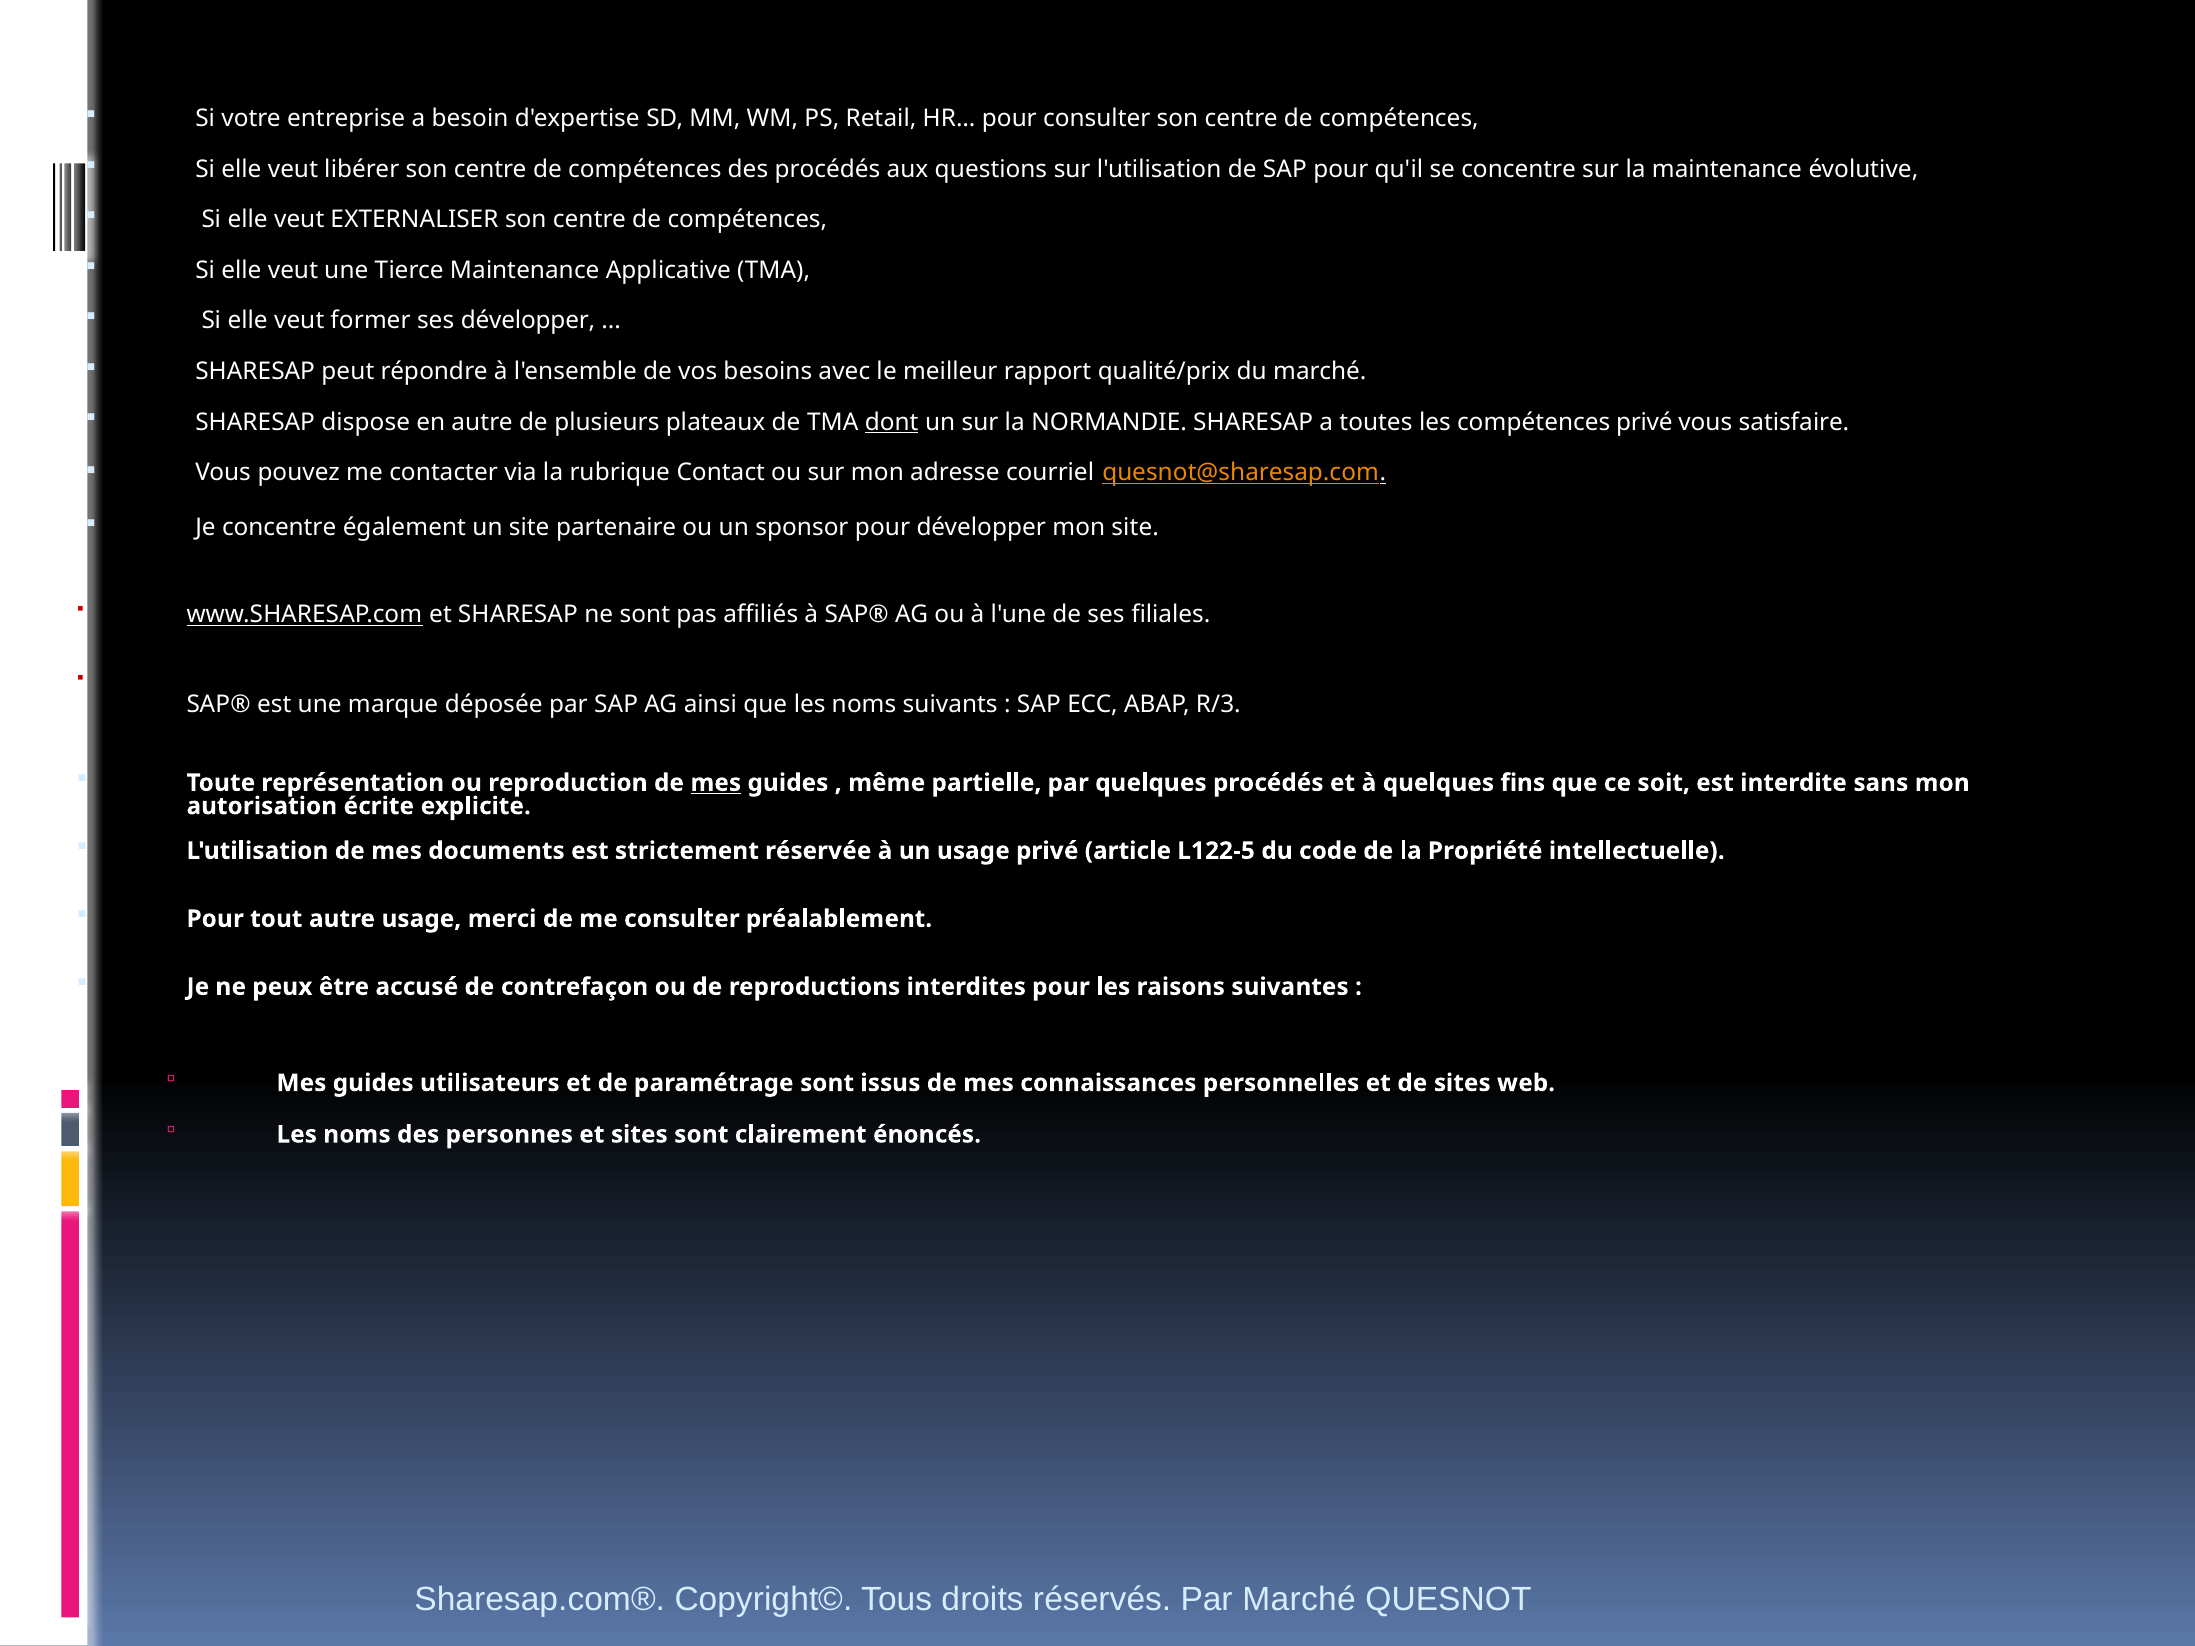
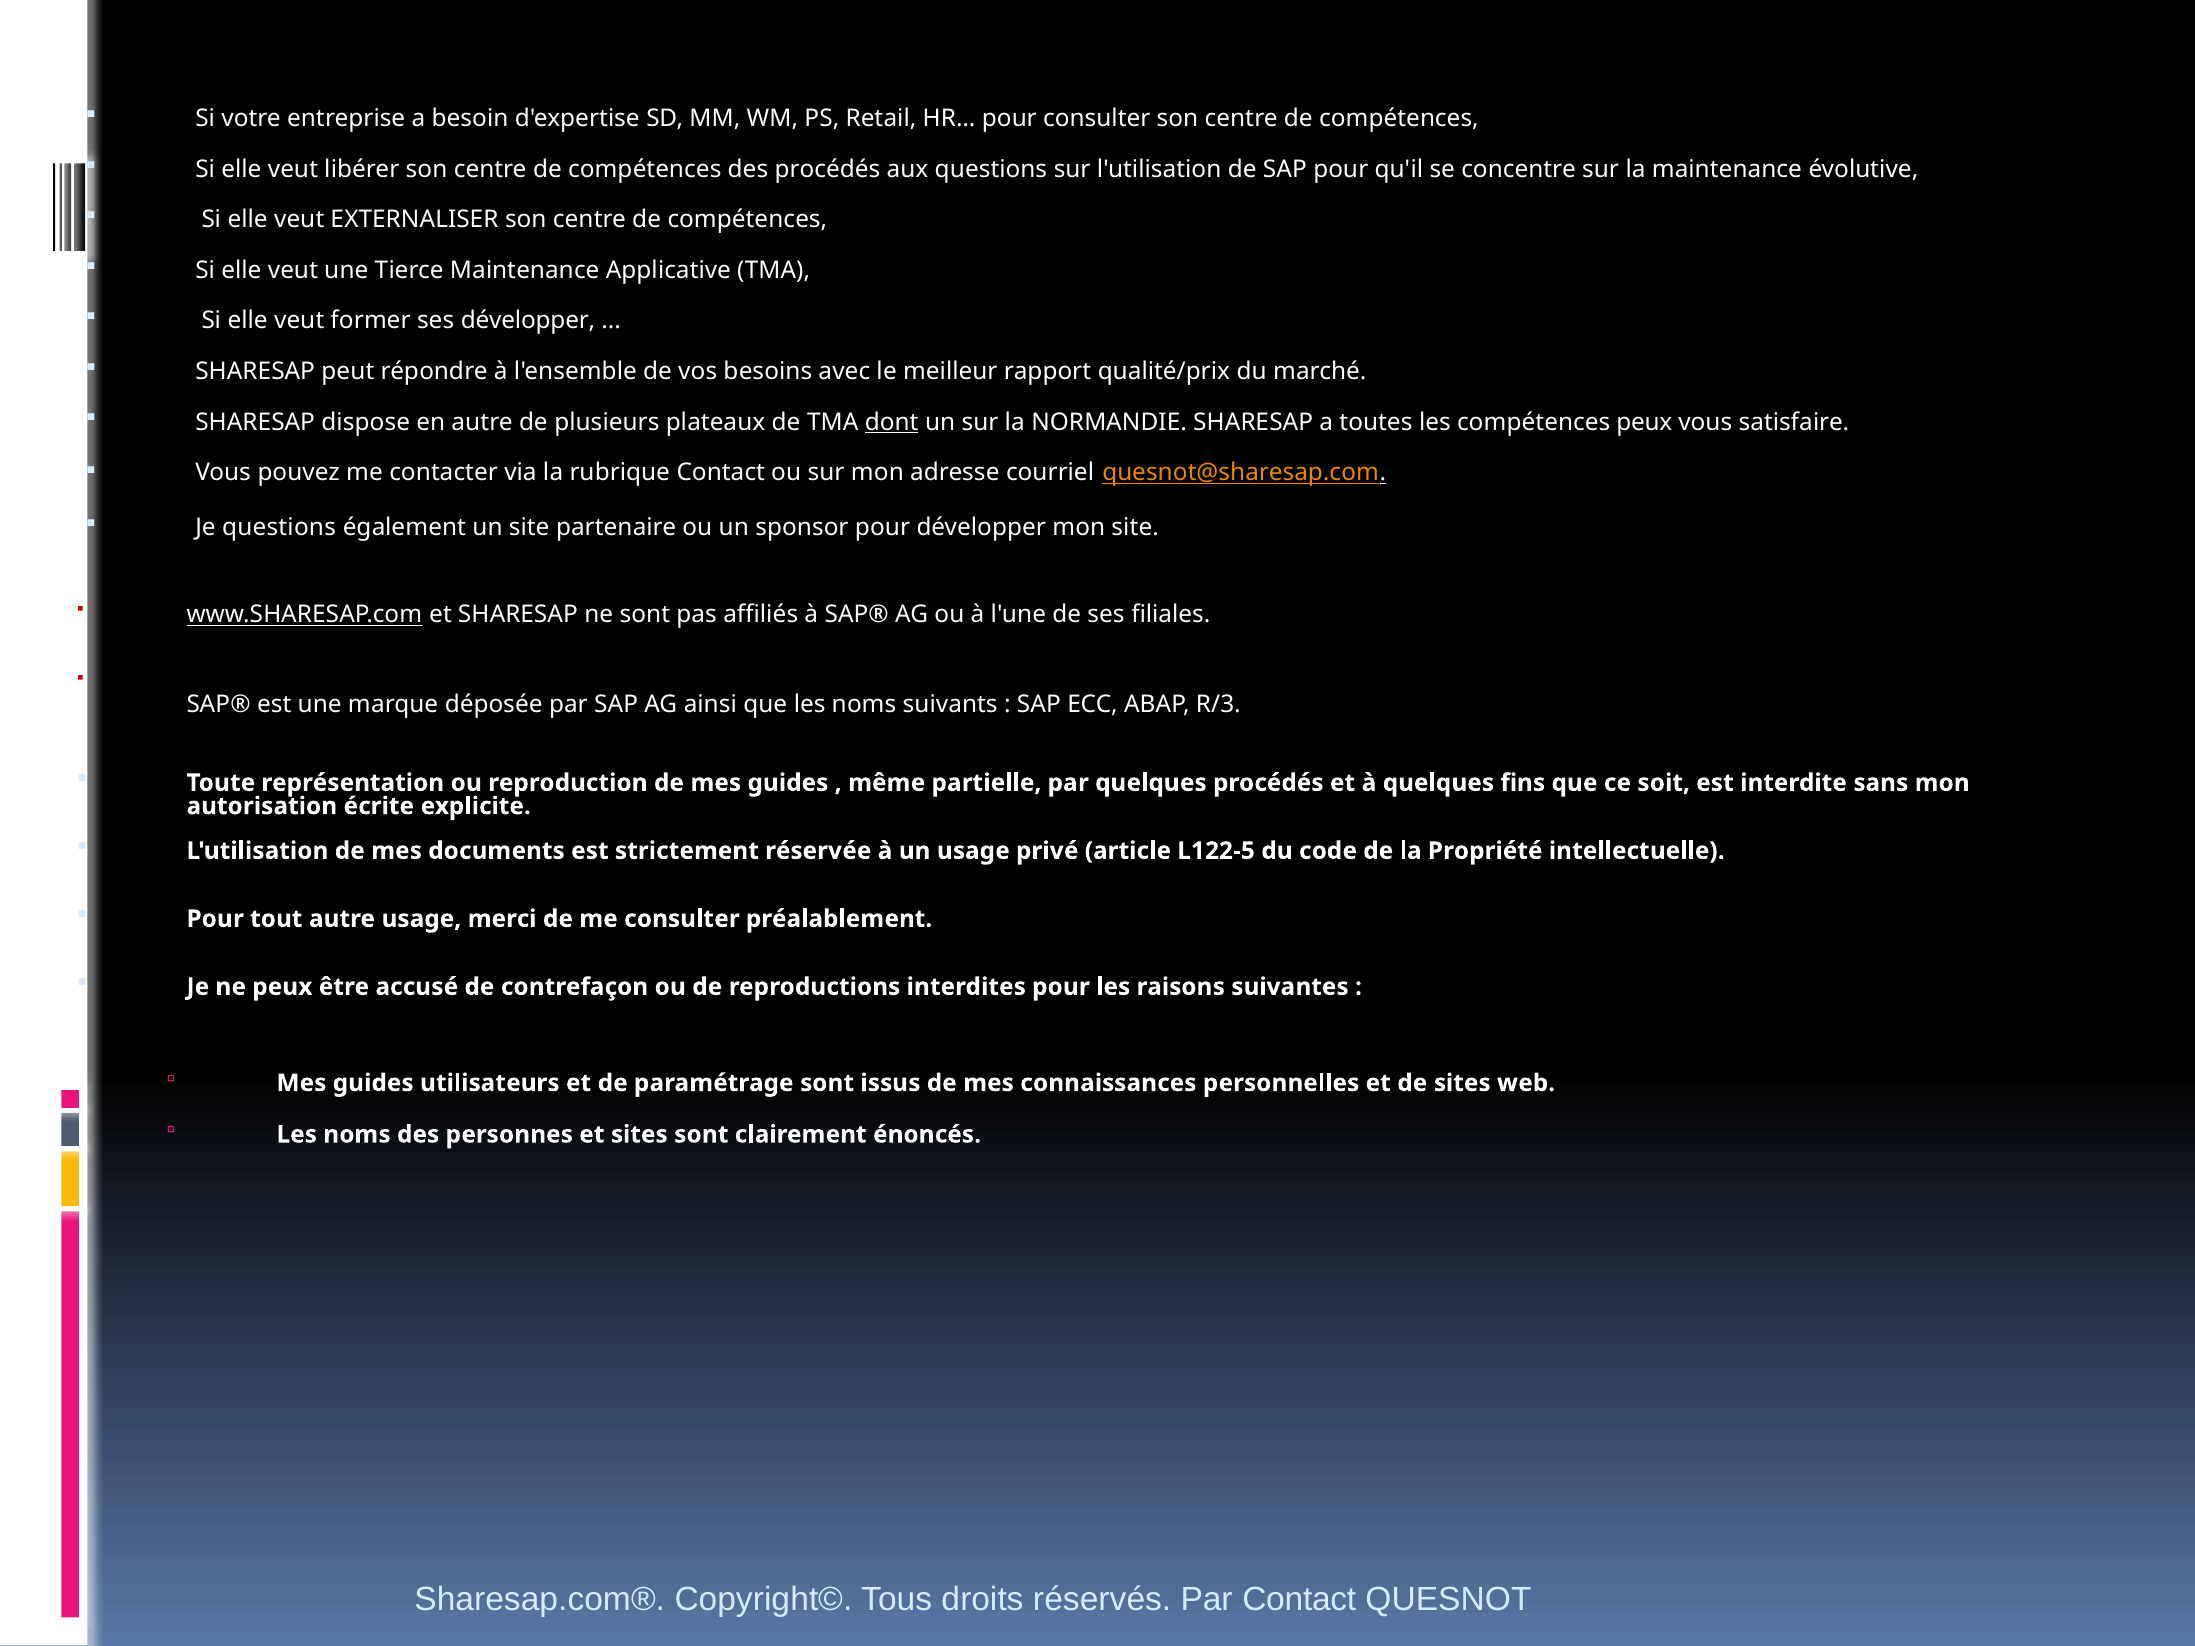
compétences privé: privé -> peux
Je concentre: concentre -> questions
mes at (716, 783) underline: present -> none
Par Marché: Marché -> Contact
